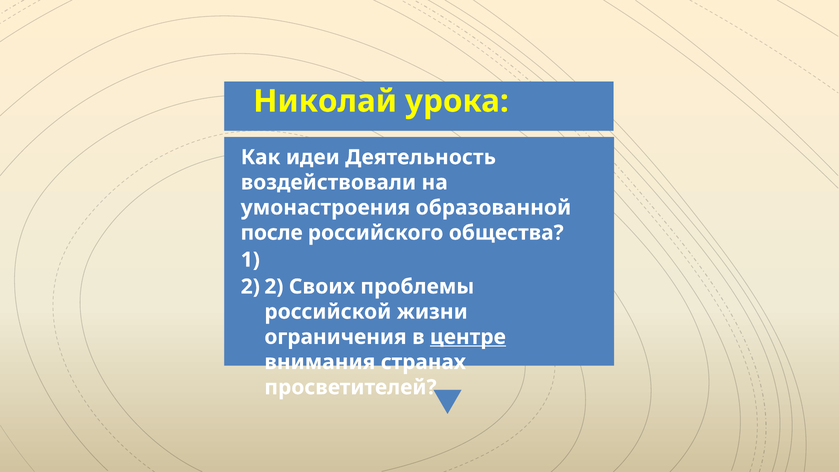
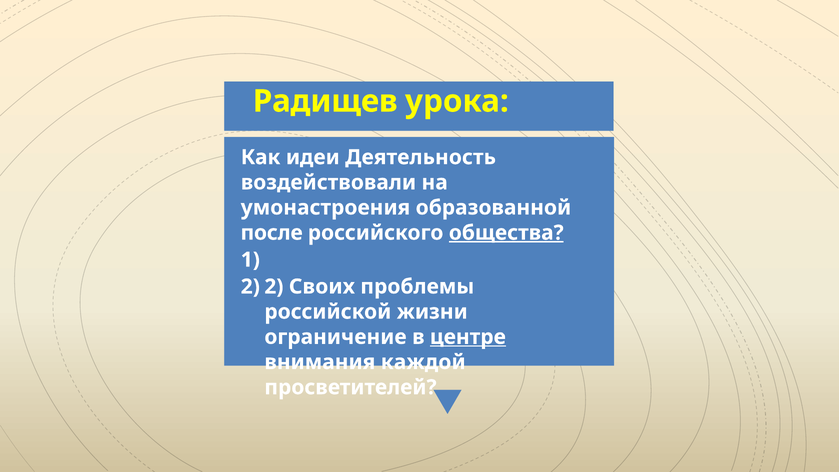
Николай: Николай -> Радищев
общества underline: none -> present
ограничения: ограничения -> ограничение
странах: странах -> каждой
